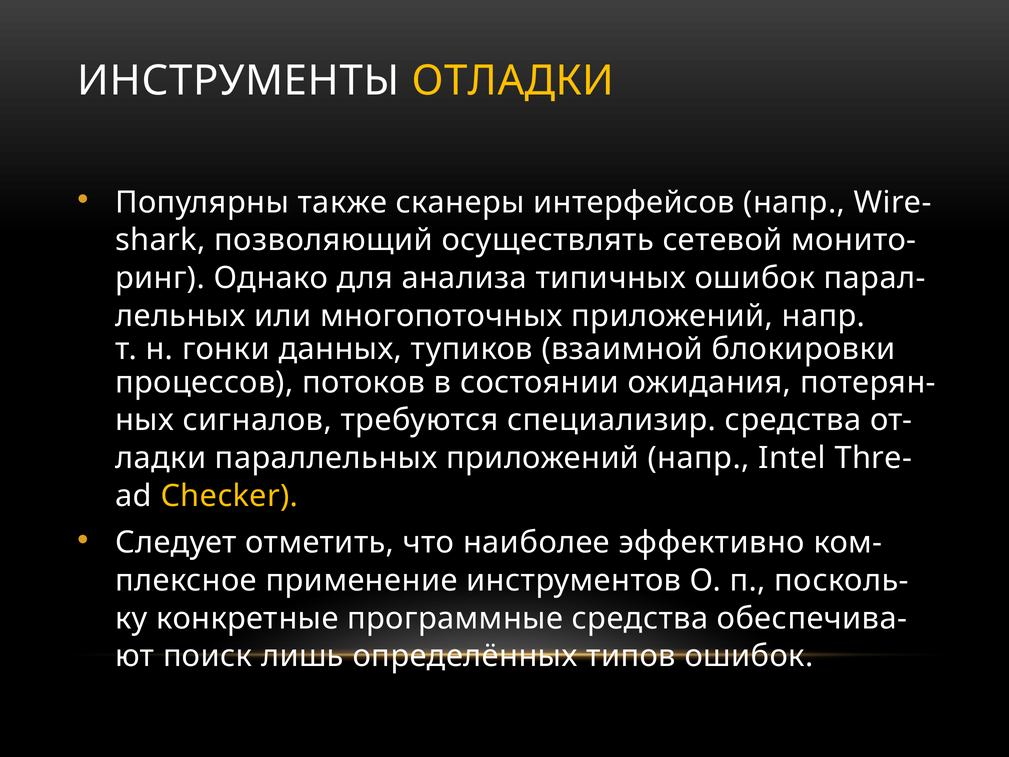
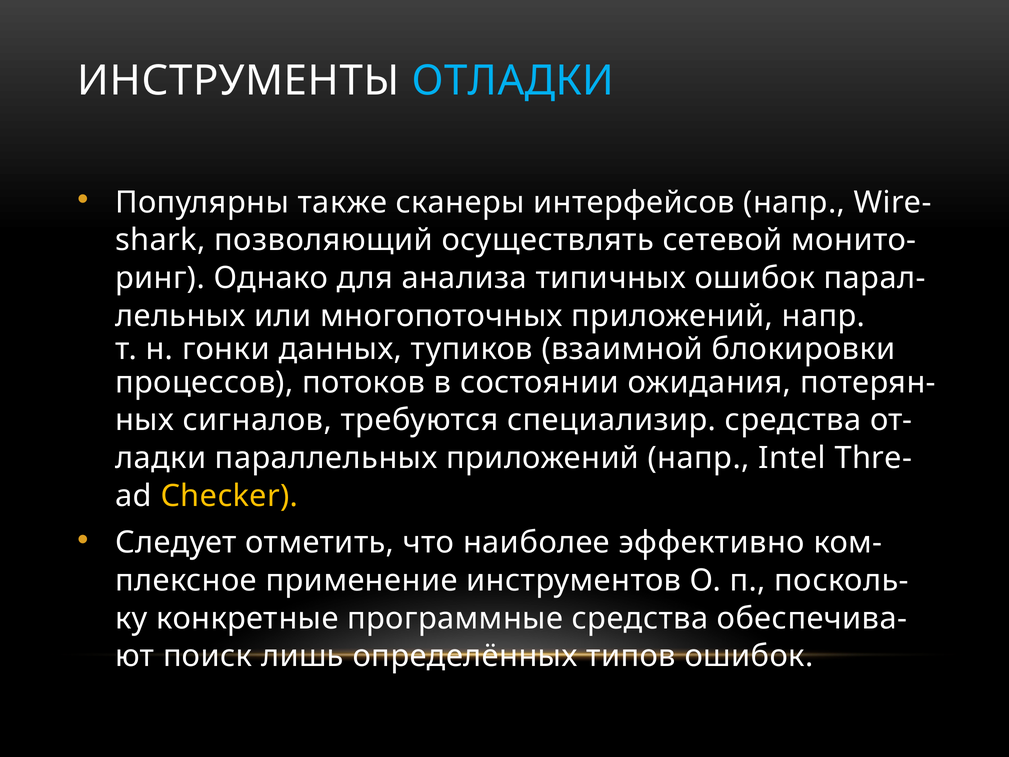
ОТЛАДКИ colour: yellow -> light blue
